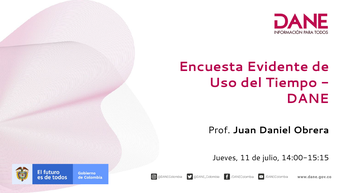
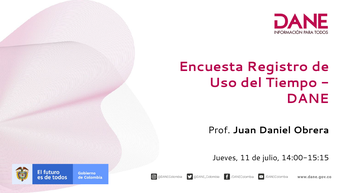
Evidente: Evidente -> Registro
